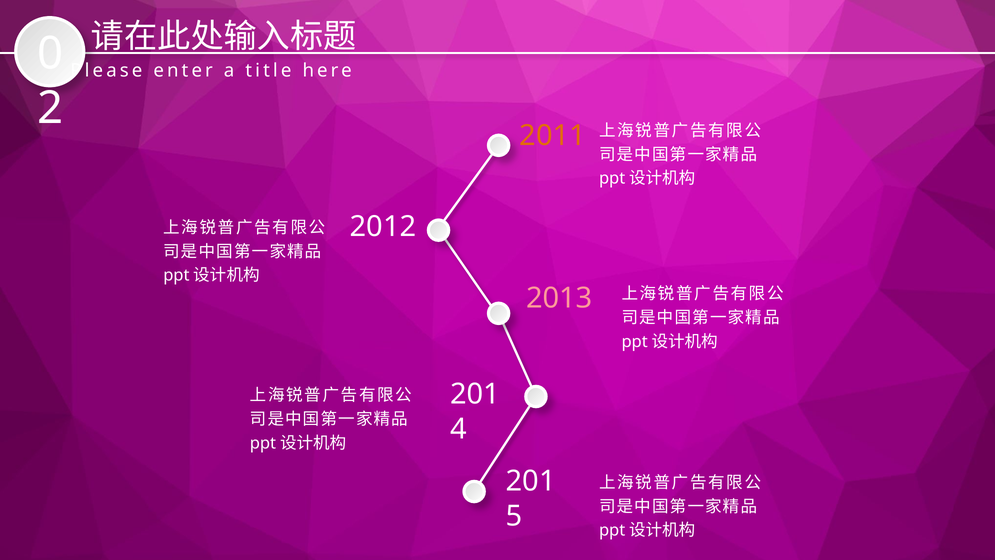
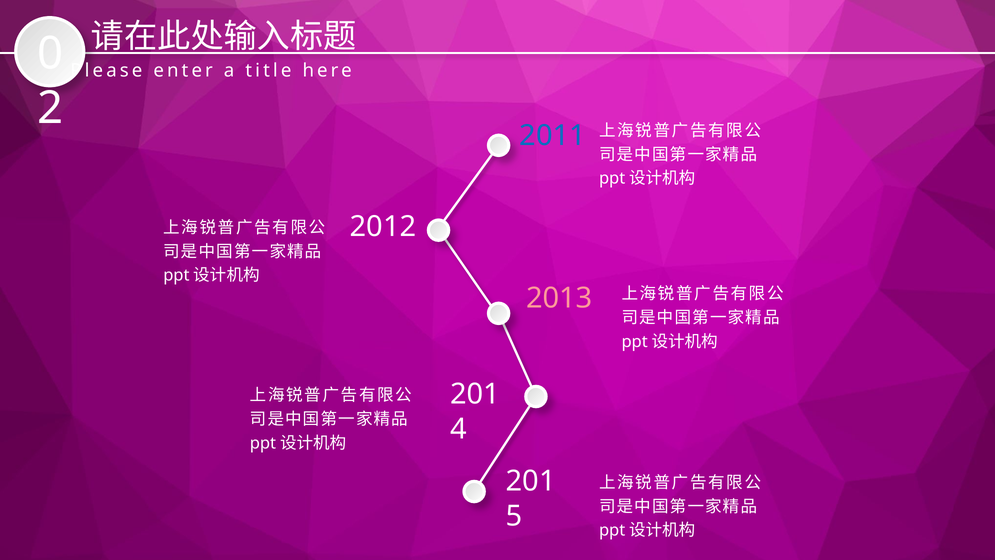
2011 colour: orange -> blue
